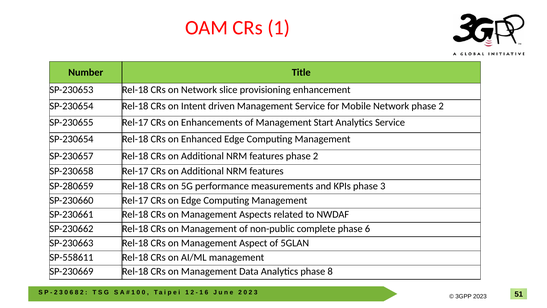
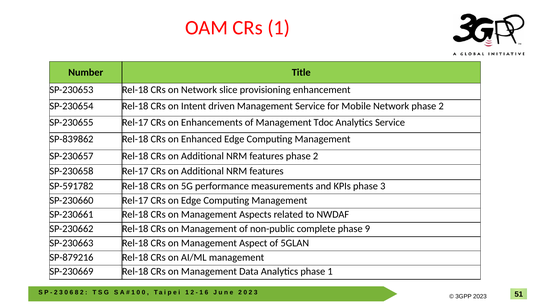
Start: Start -> Tdoc
SP-230654 at (71, 139): SP-230654 -> SP-839862
SP-280659: SP-280659 -> SP-591782
phase 6: 6 -> 9
SP-558611: SP-558611 -> SP-879216
phase 8: 8 -> 1
